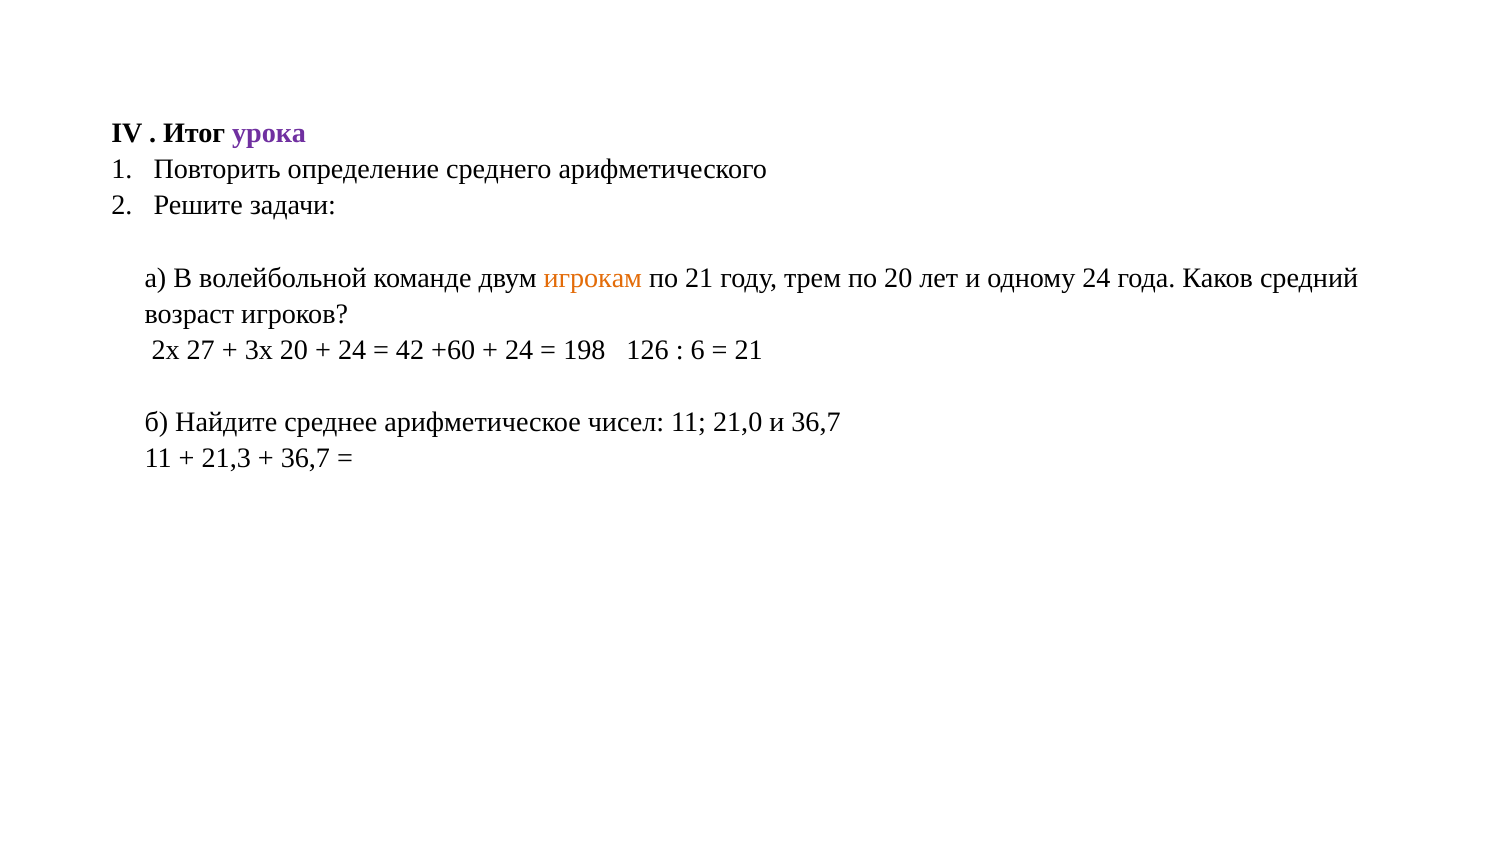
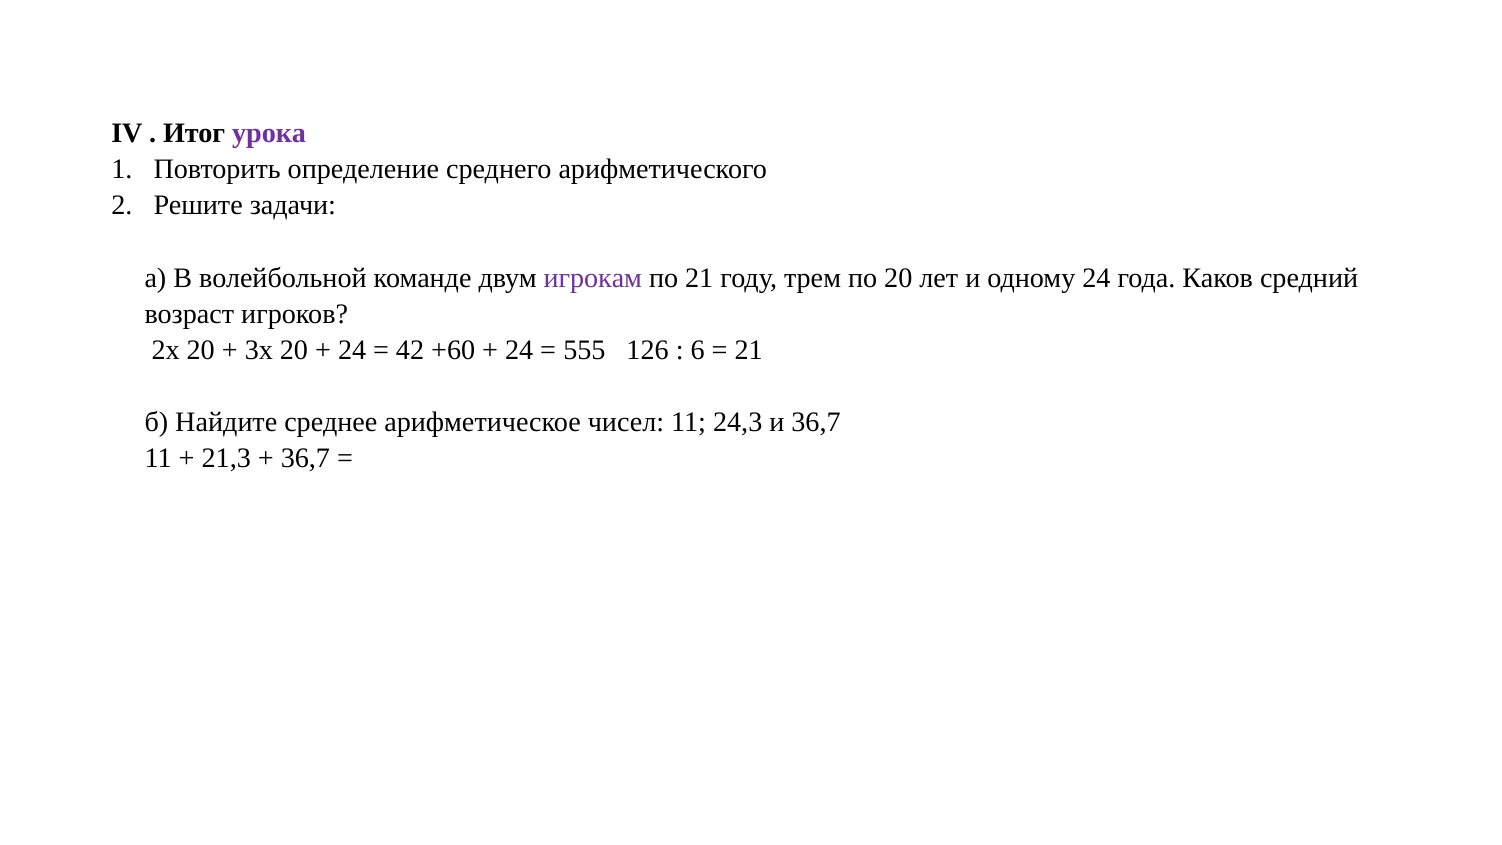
игрокам colour: orange -> purple
2х 27: 27 -> 20
198: 198 -> 555
21,0: 21,0 -> 24,3
